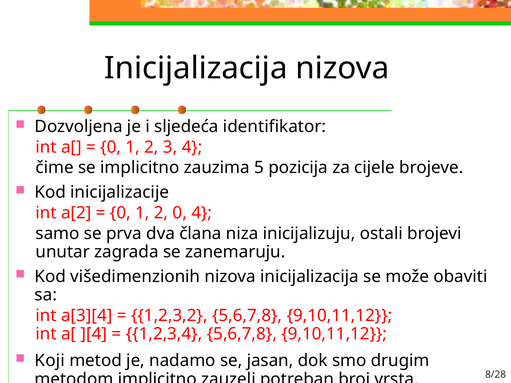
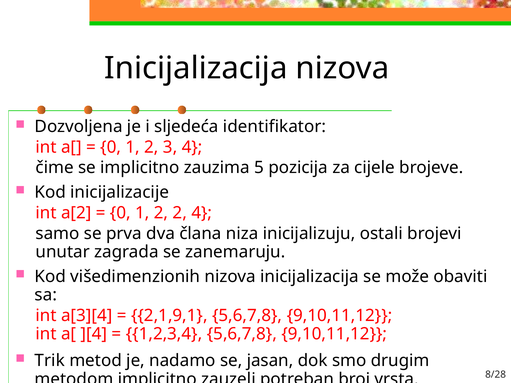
2 0: 0 -> 2
1,2,3,2: 1,2,3,2 -> 2,1,9,1
Koji: Koji -> Trik
